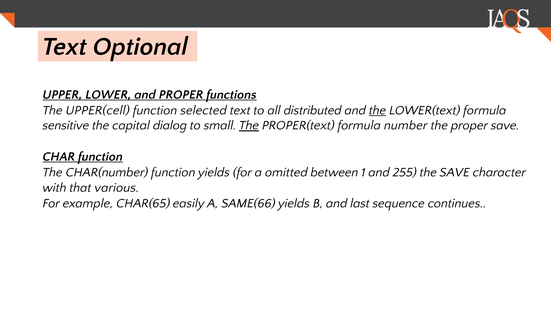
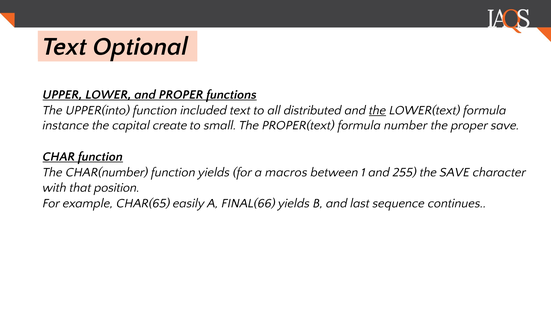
UPPER(cell: UPPER(cell -> UPPER(into
selected: selected -> included
sensitive: sensitive -> instance
dialog: dialog -> create
The at (249, 125) underline: present -> none
omitted: omitted -> macros
various: various -> position
SAME(66: SAME(66 -> FINAL(66
